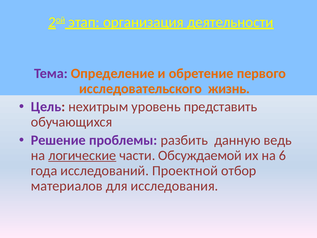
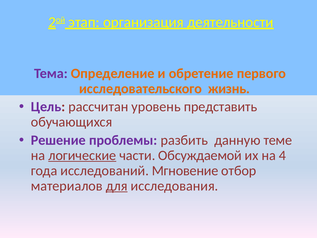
нехитрым: нехитрым -> рассчитан
ведь: ведь -> теме
6: 6 -> 4
Проектной: Проектной -> Мгновение
для underline: none -> present
